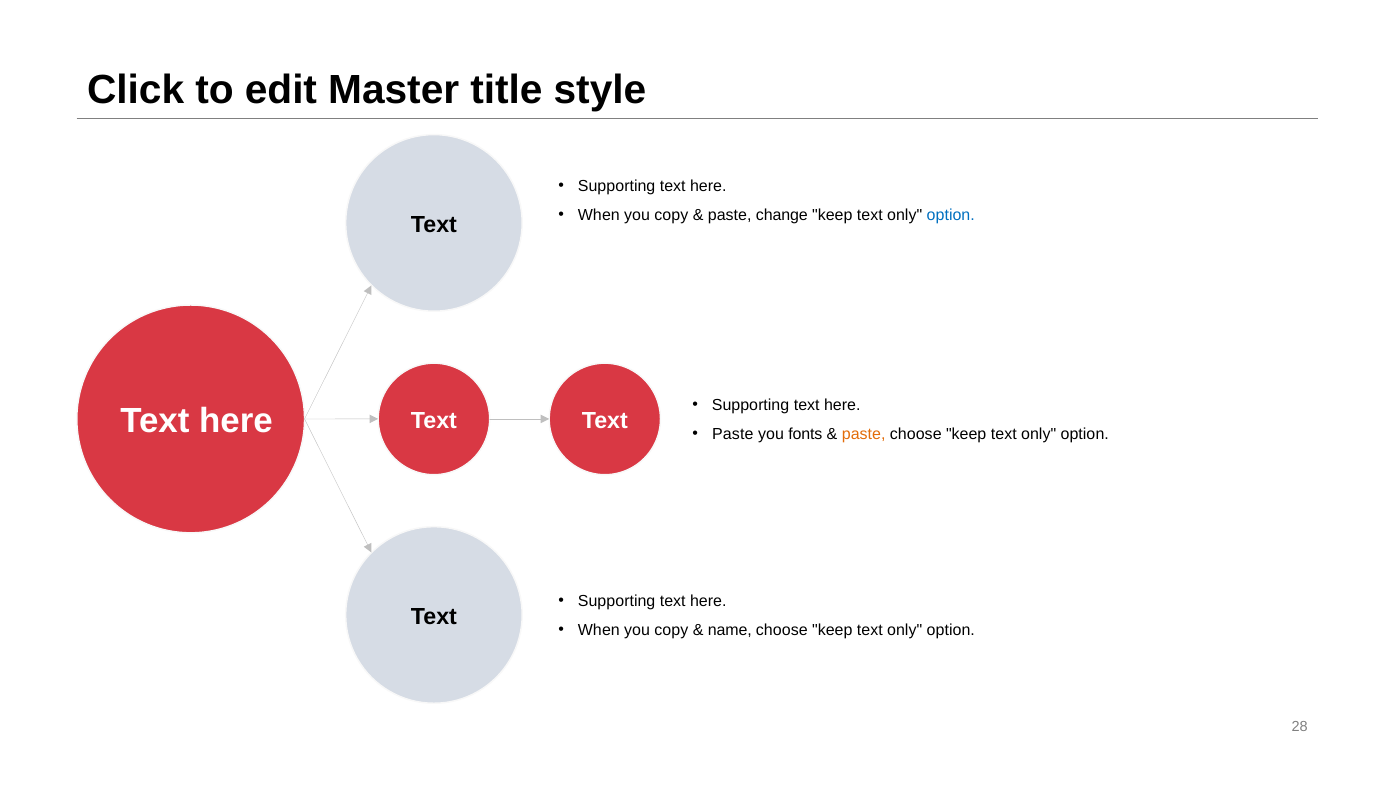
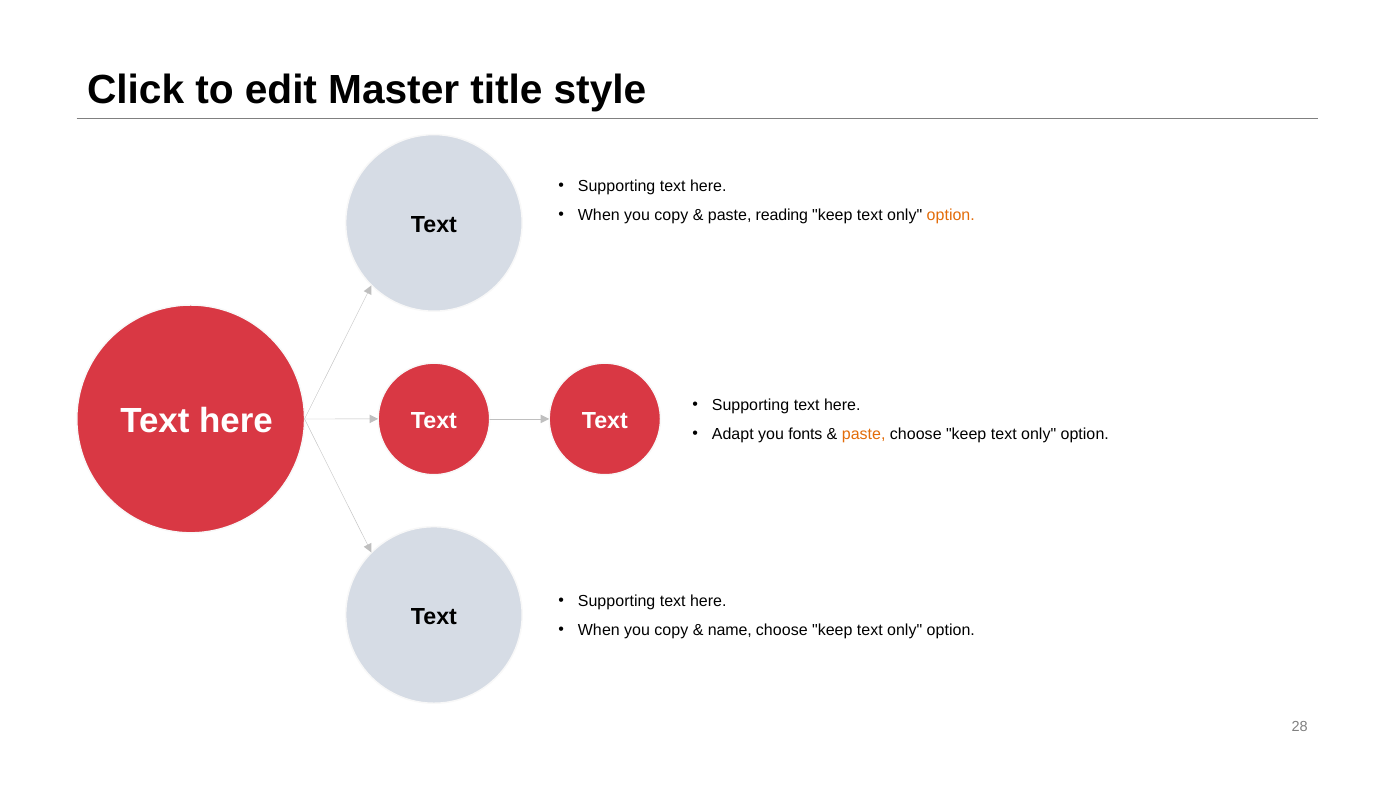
change: change -> reading
option at (951, 215) colour: blue -> orange
Paste at (733, 434): Paste -> Adapt
